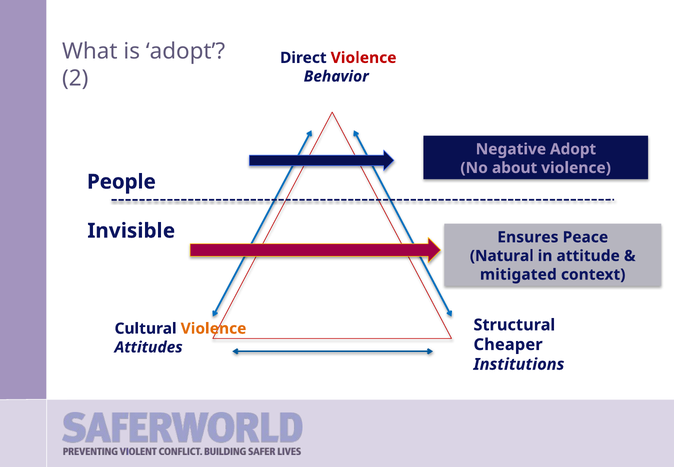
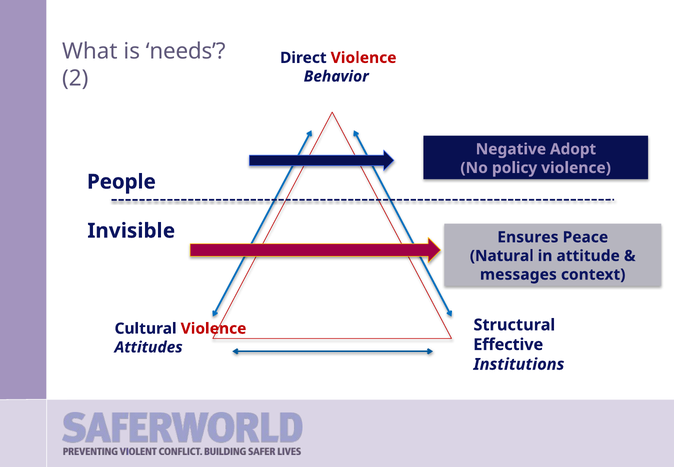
is adopt: adopt -> needs
about: about -> policy
mitigated: mitigated -> messages
Violence at (214, 328) colour: orange -> red
Cheaper: Cheaper -> Effective
